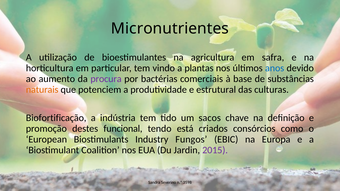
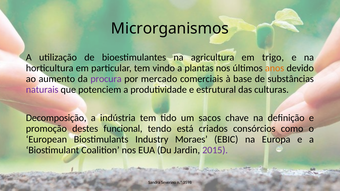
Micronutrientes: Micronutrientes -> Microrganismos
safra: safra -> trigo
anos colour: blue -> orange
bactérias: bactérias -> mercado
naturais colour: orange -> purple
Biofortificação: Biofortificação -> Decomposição
Fungos: Fungos -> Moraes
